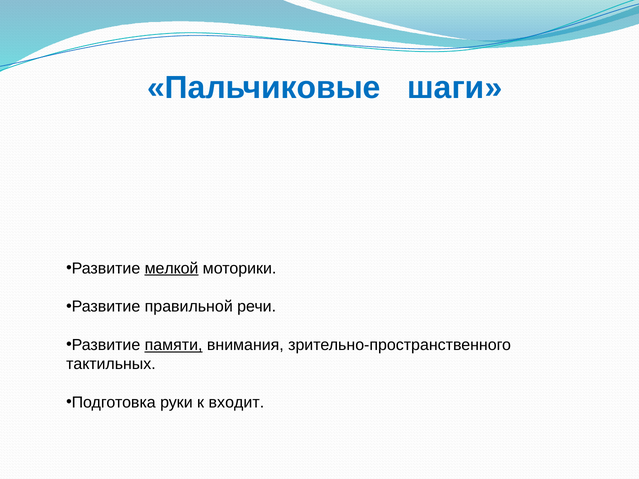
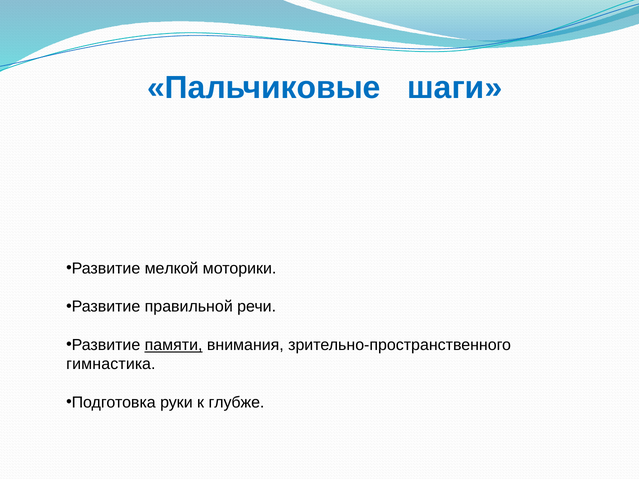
мелкой underline: present -> none
тактильных: тактильных -> гимнастика
входит: входит -> глубже
